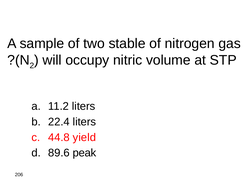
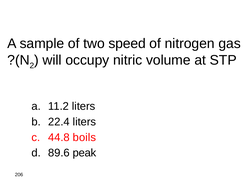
stable: stable -> speed
yield: yield -> boils
